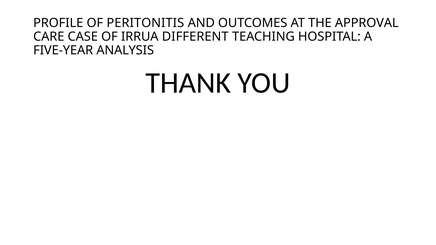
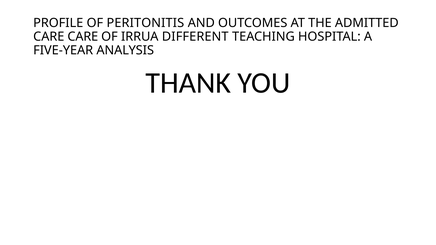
APPROVAL: APPROVAL -> ADMITTED
CARE CASE: CASE -> CARE
